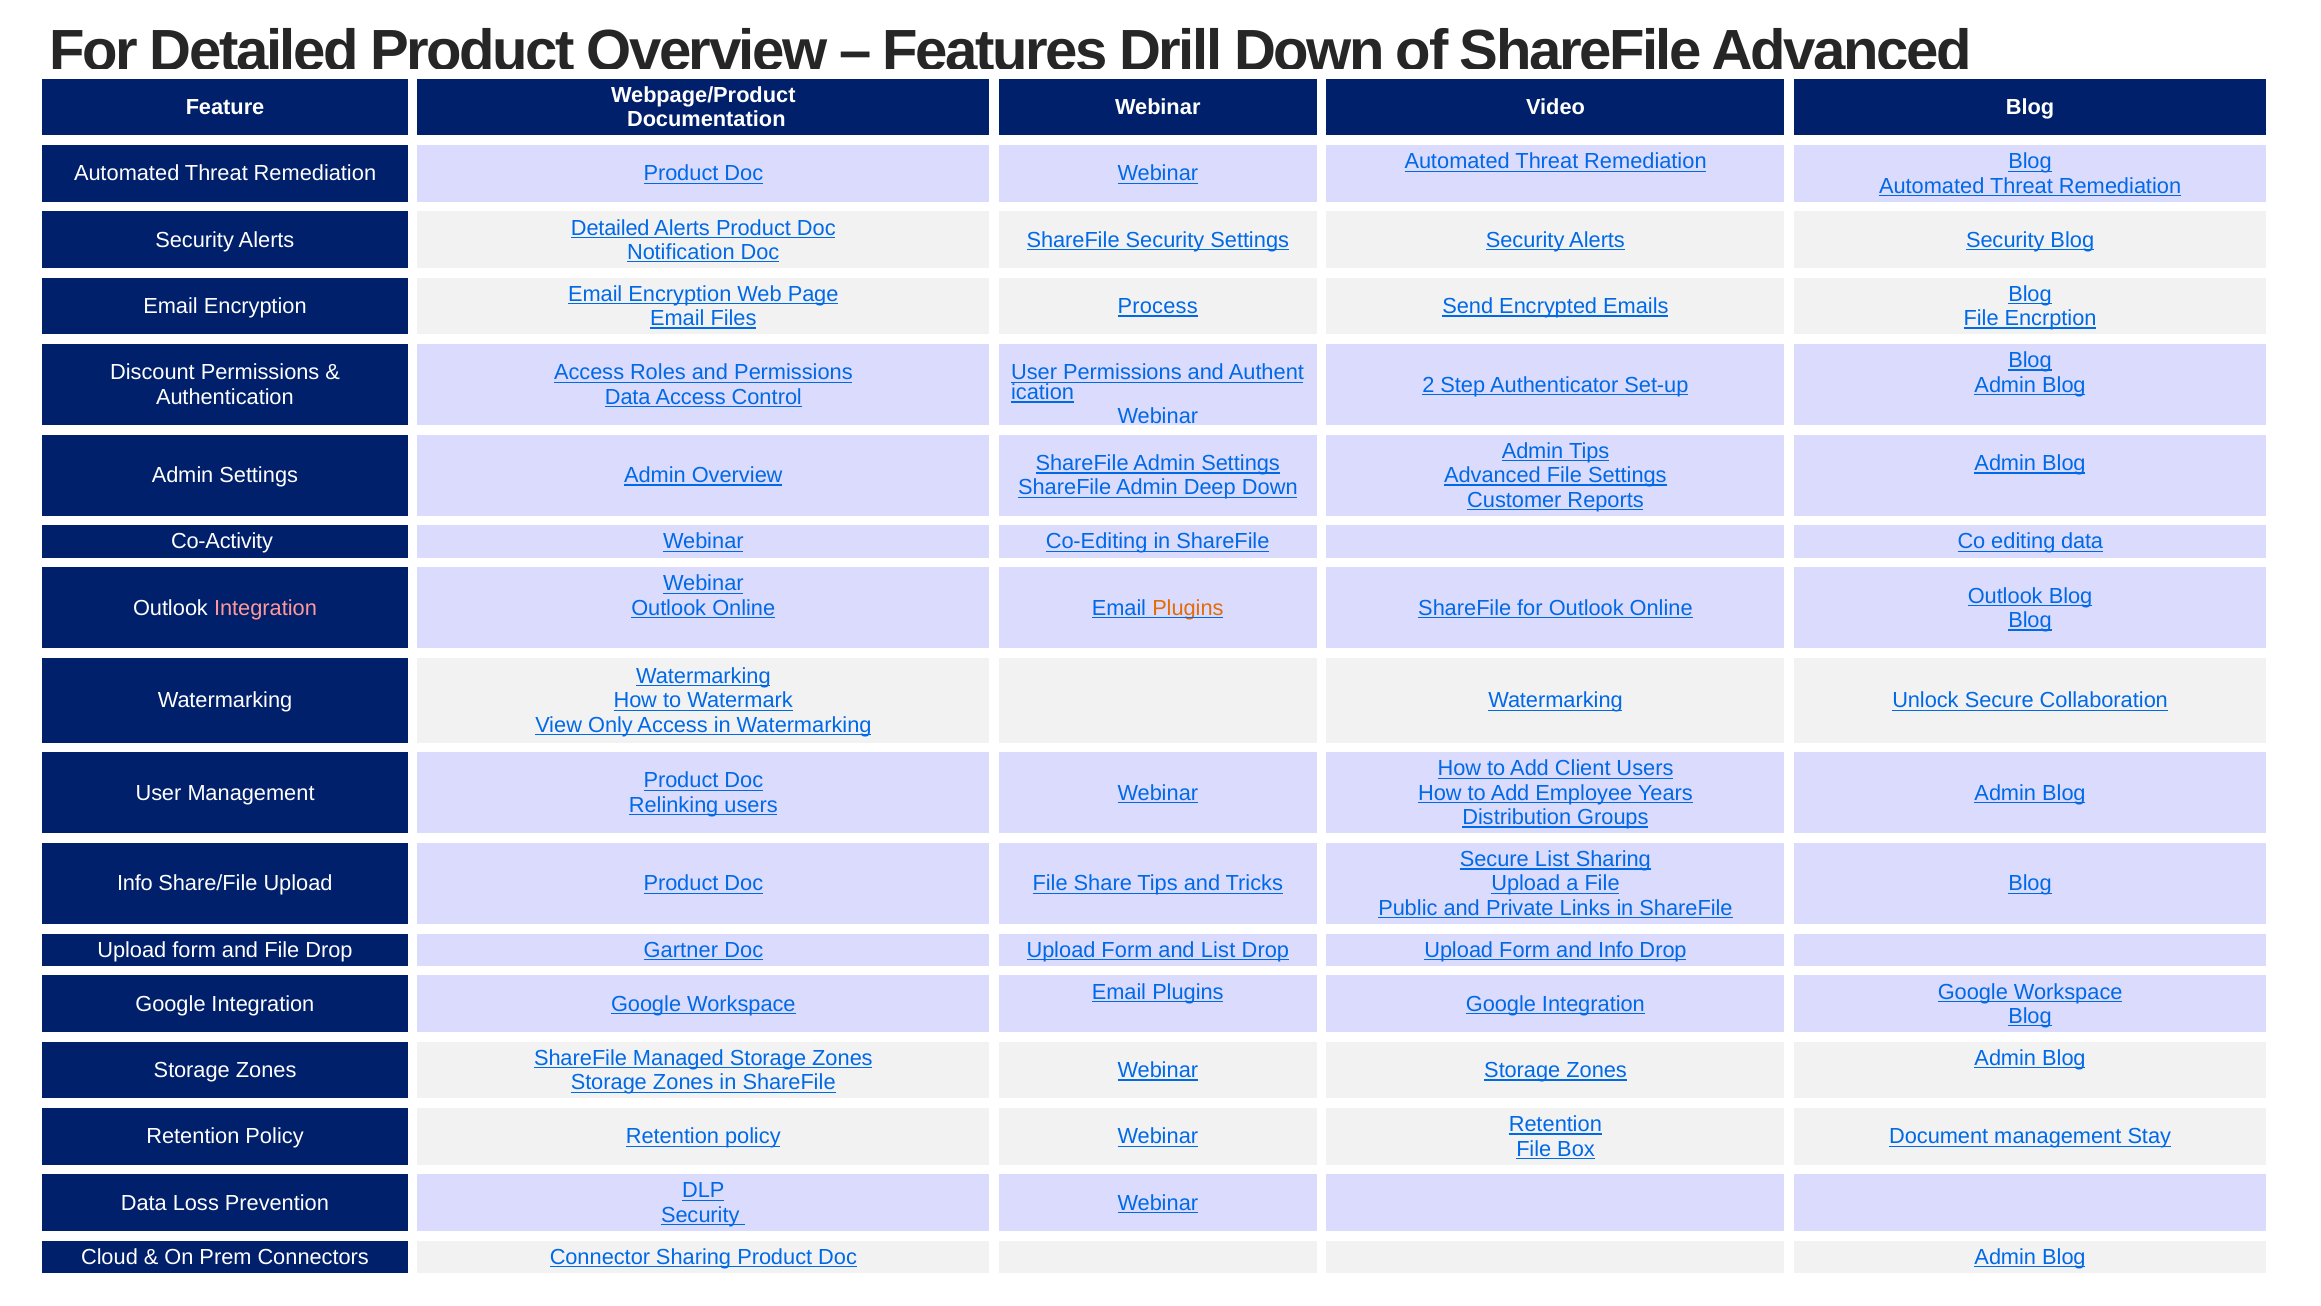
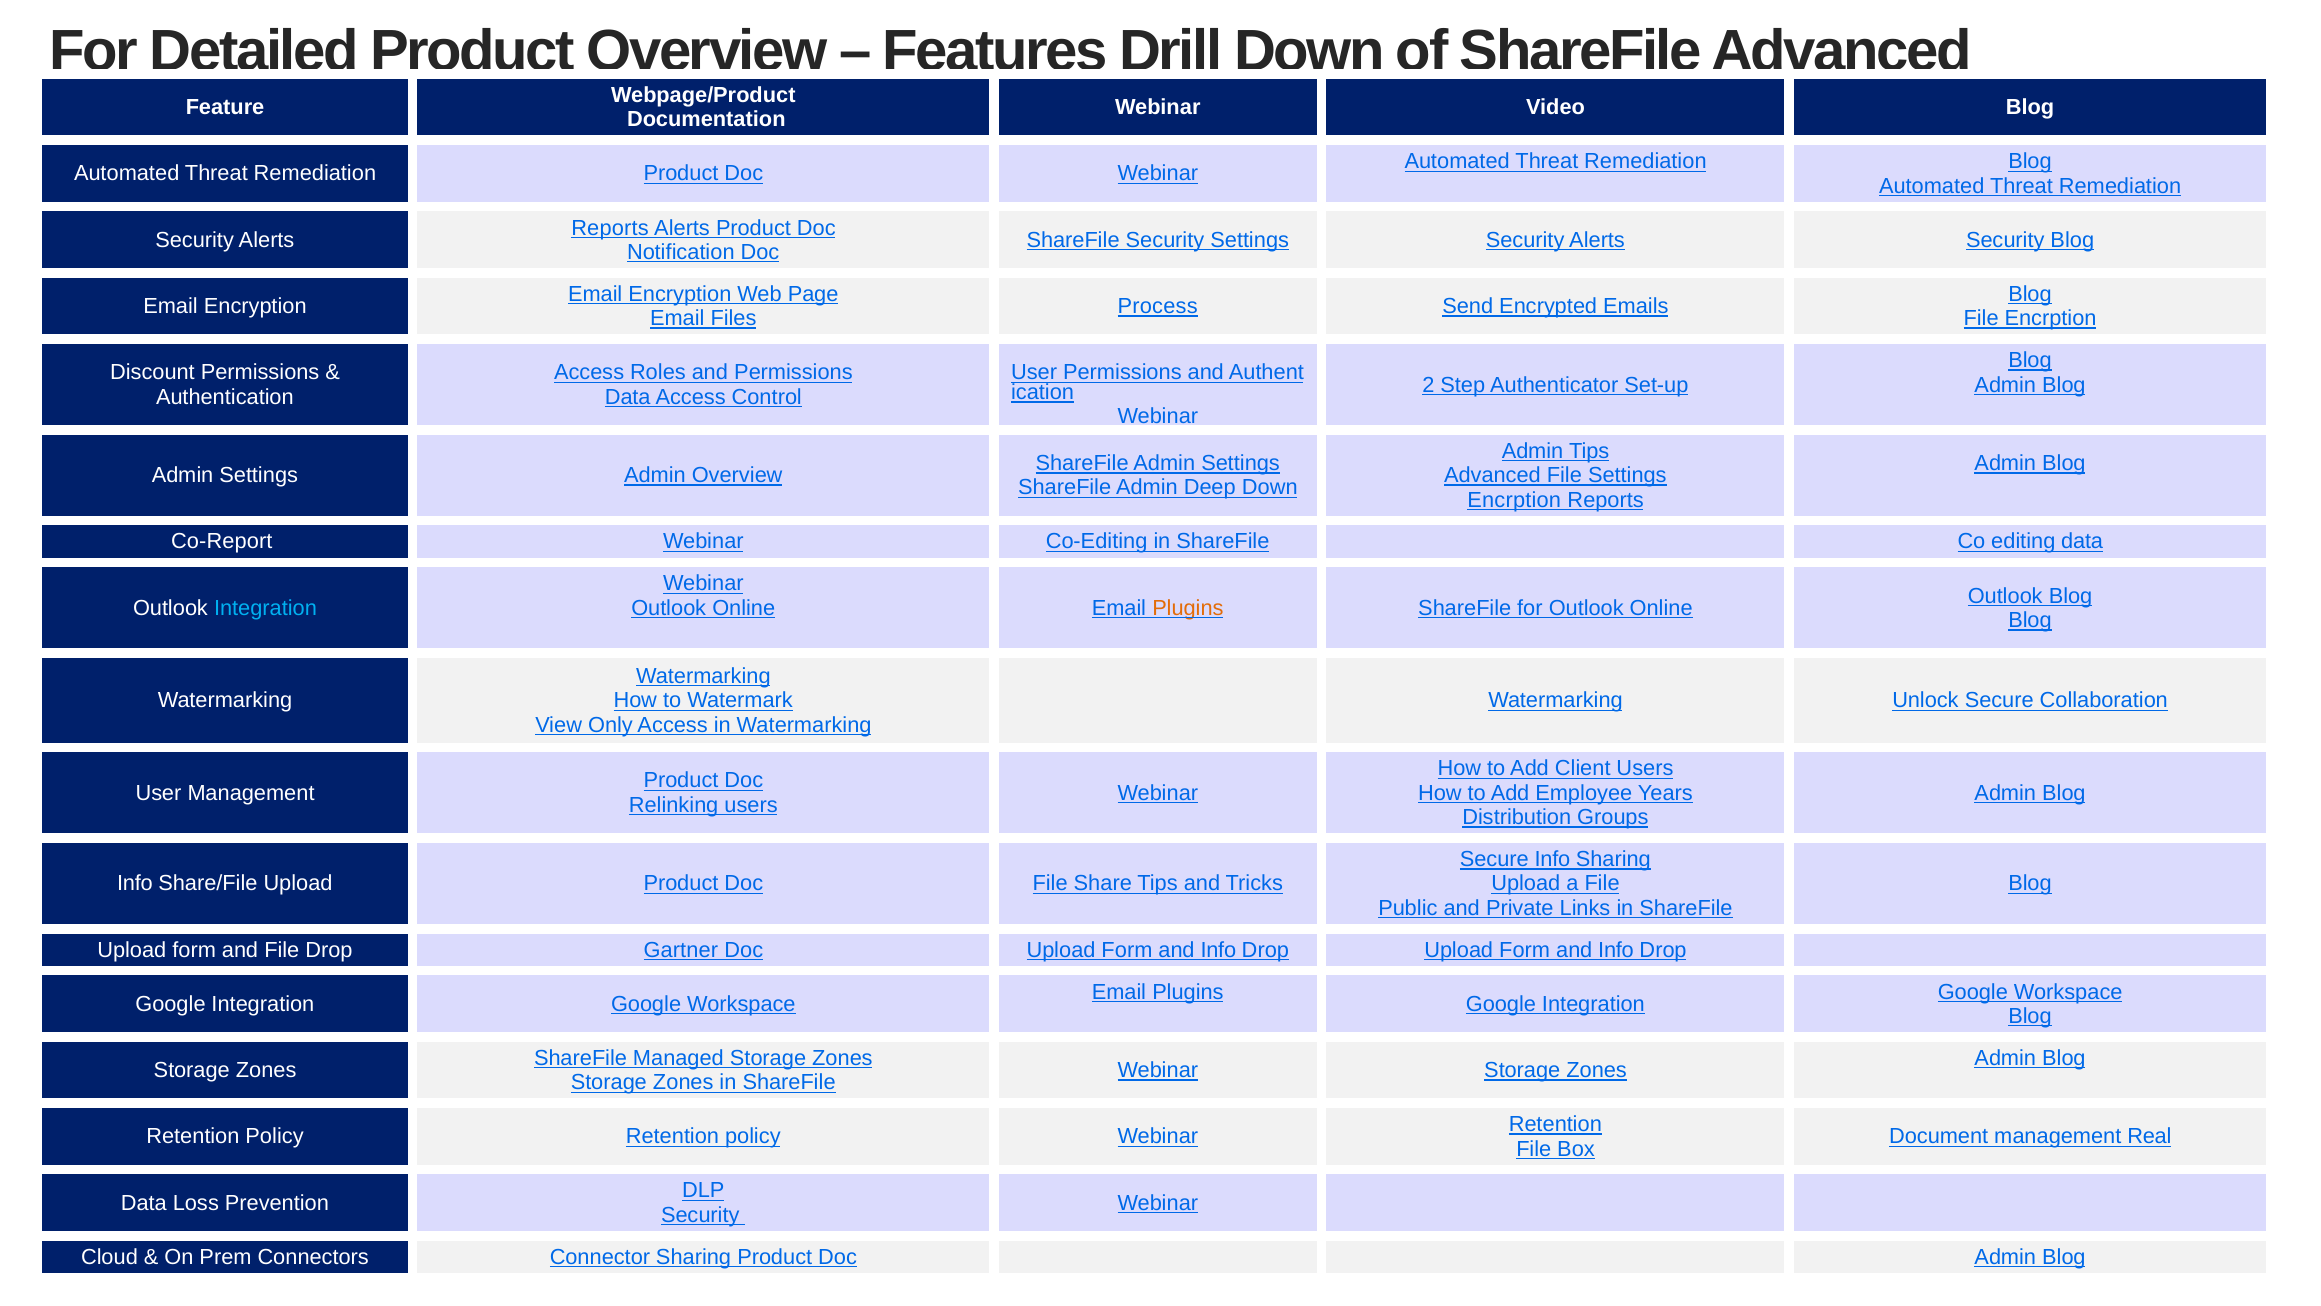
Detailed at (610, 228): Detailed -> Reports
Customer at (1514, 500): Customer -> Encrption
Co-Activity: Co-Activity -> Co-Report
Integration at (266, 608) colour: pink -> light blue
Secure List: List -> Info
List at (1218, 950): List -> Info
Stay: Stay -> Real
